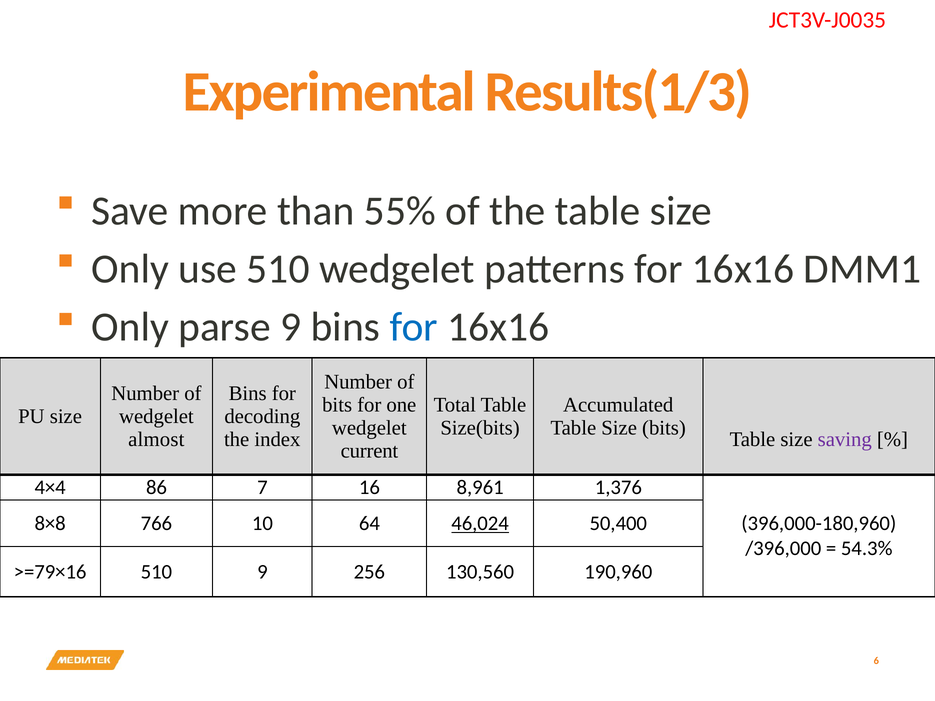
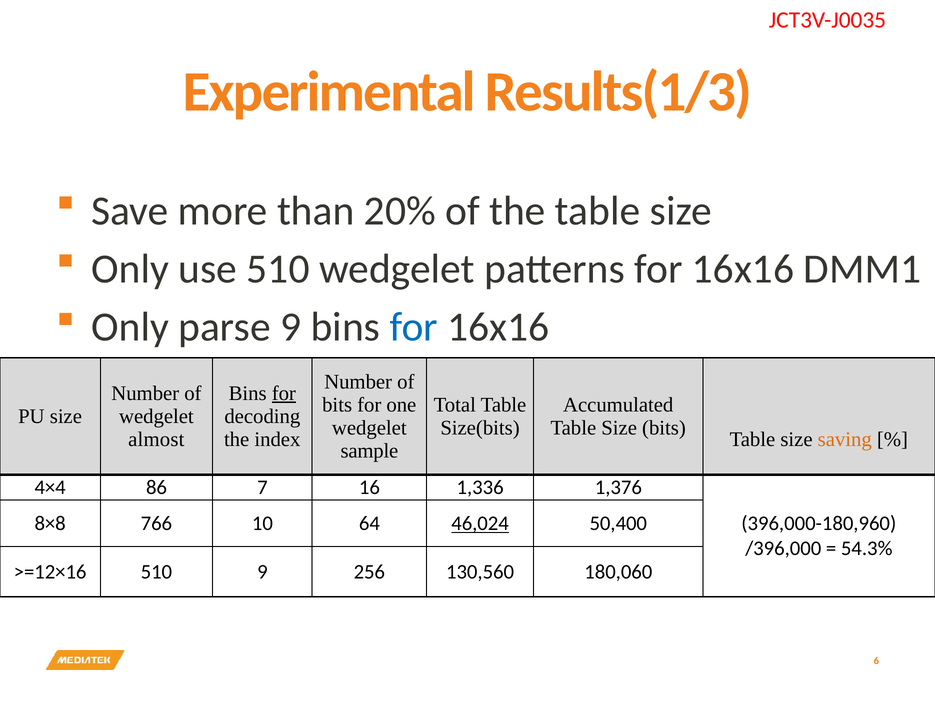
55%: 55% -> 20%
for at (284, 393) underline: none -> present
saving colour: purple -> orange
current: current -> sample
8,961: 8,961 -> 1,336
>=79×16: >=79×16 -> >=12×16
190,960: 190,960 -> 180,060
